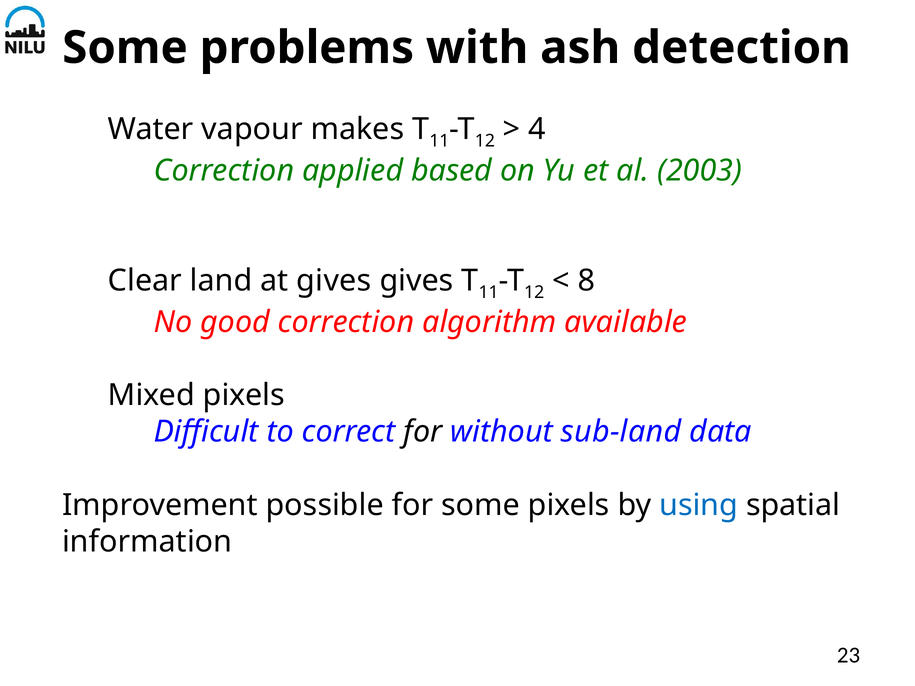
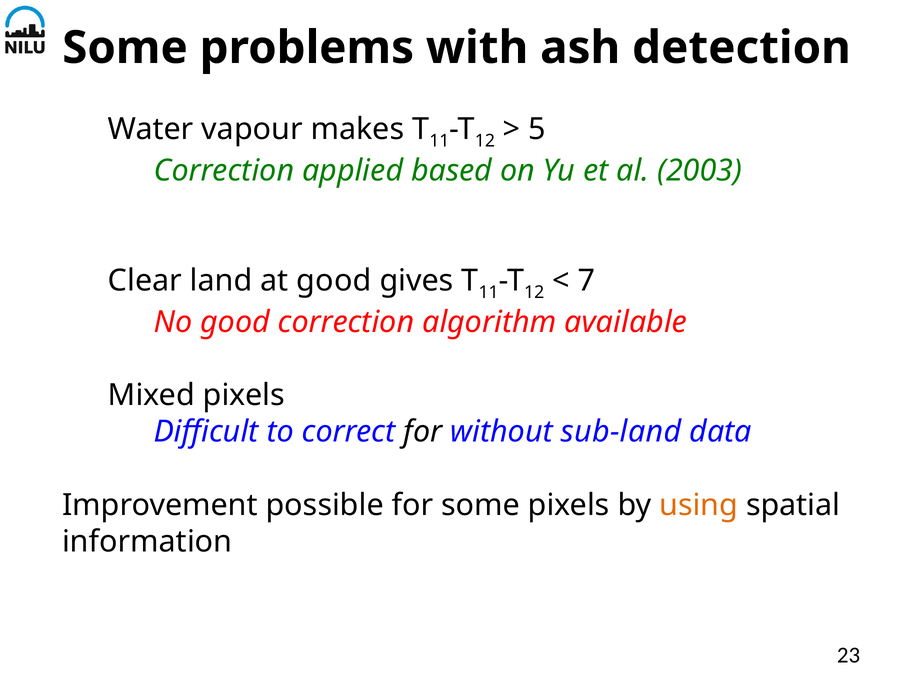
4: 4 -> 5
at gives: gives -> good
8: 8 -> 7
using colour: blue -> orange
